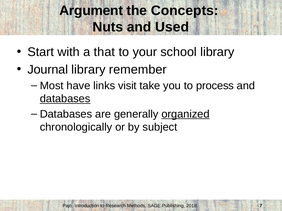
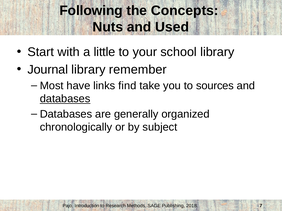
Argument: Argument -> Following
that: that -> little
visit: visit -> find
process: process -> sources
organized underline: present -> none
